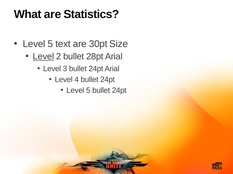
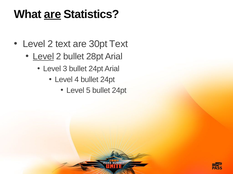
are at (53, 14) underline: none -> present
5 at (50, 44): 5 -> 2
30pt Size: Size -> Text
